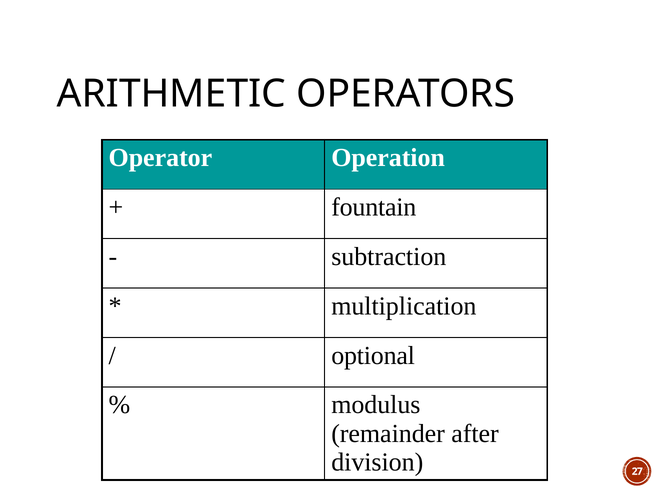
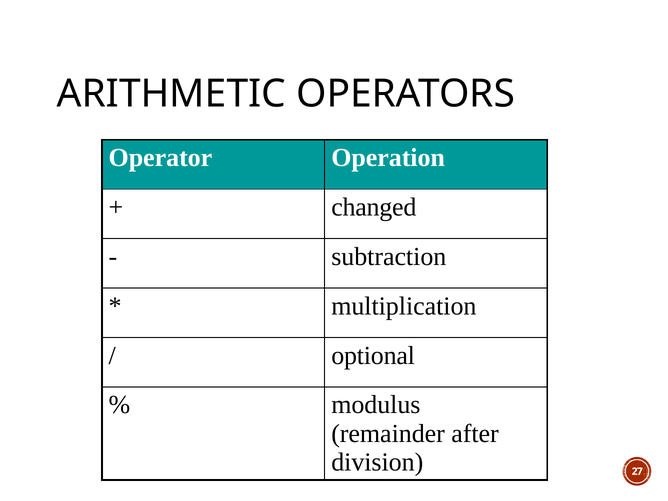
fountain: fountain -> changed
